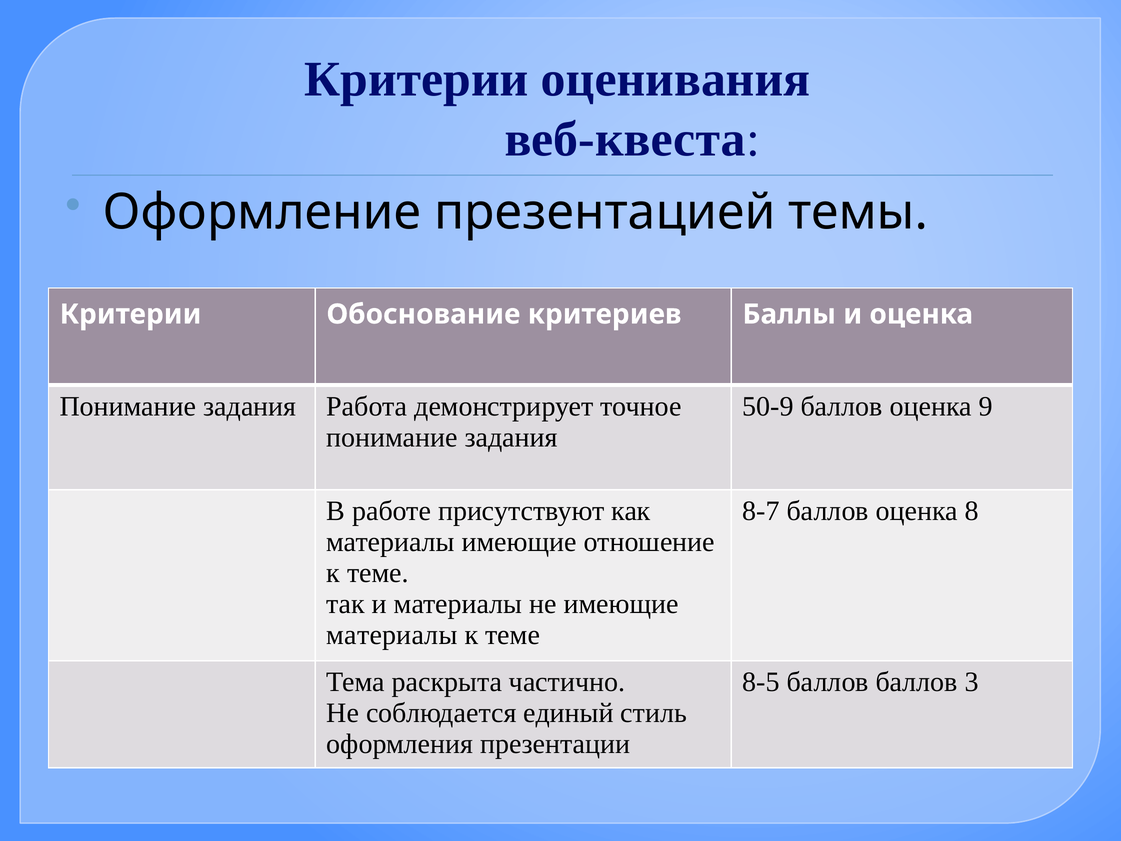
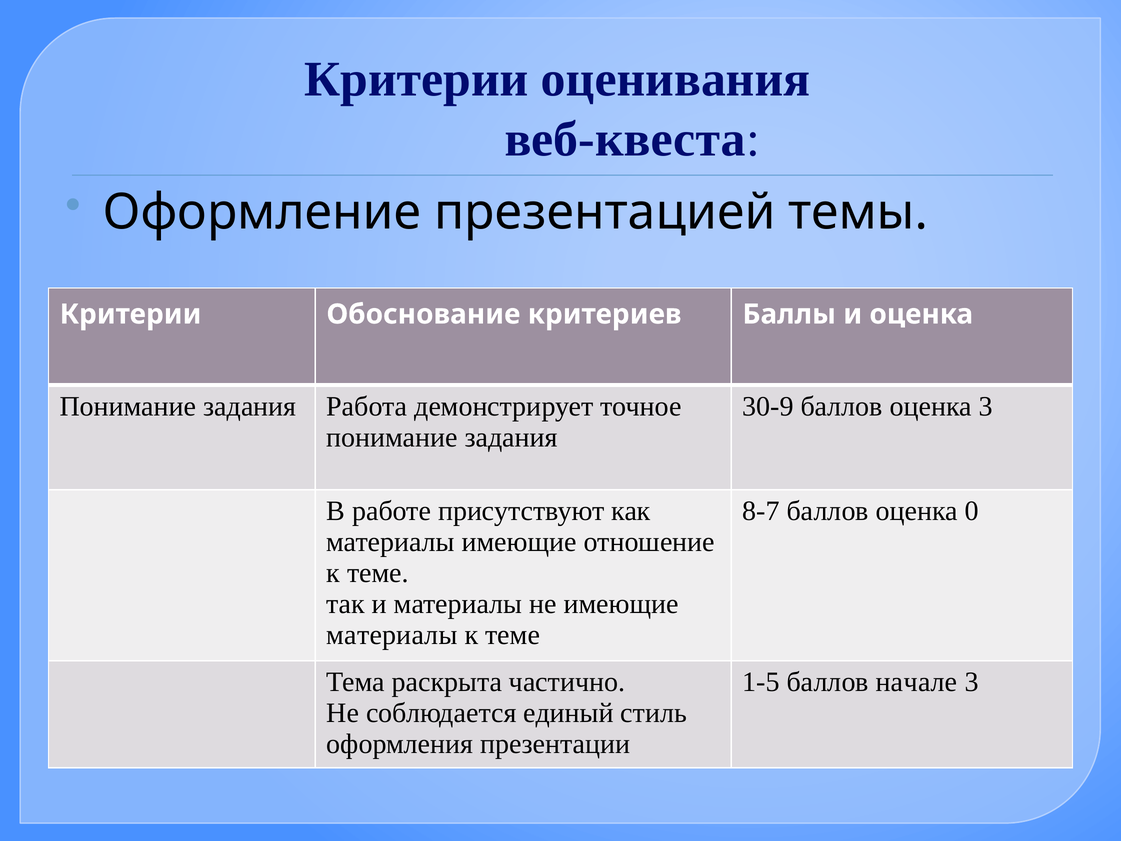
50-9: 50-9 -> 30-9
оценка 9: 9 -> 3
8: 8 -> 0
8-5: 8-5 -> 1-5
баллов баллов: баллов -> начале
